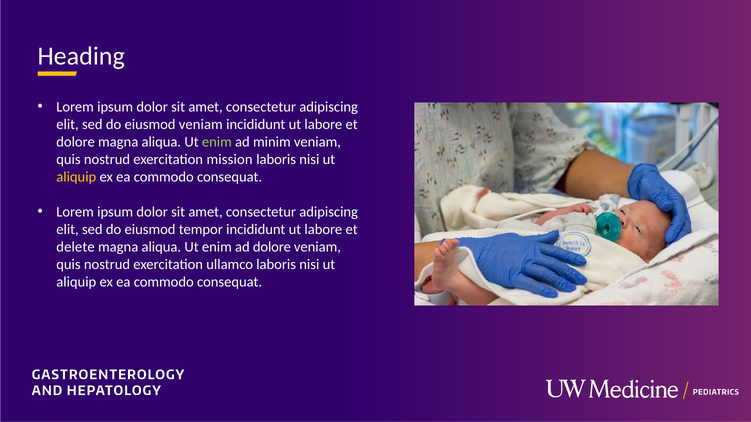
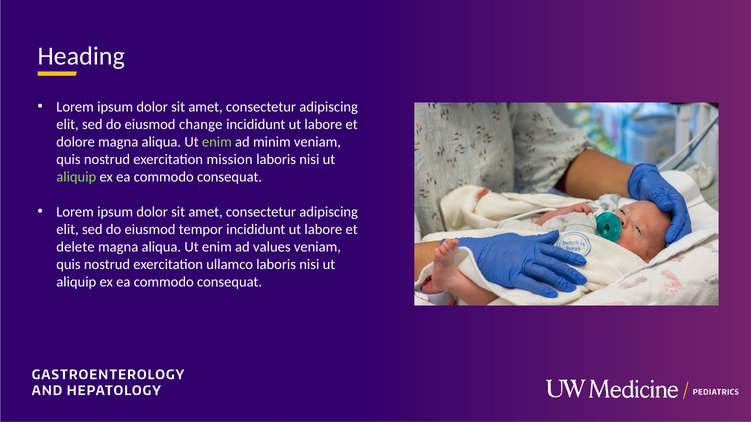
eiusmod veniam: veniam -> change
aliquip at (76, 177) colour: yellow -> light green
ad dolore: dolore -> values
